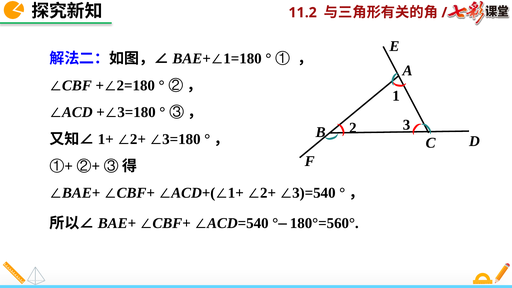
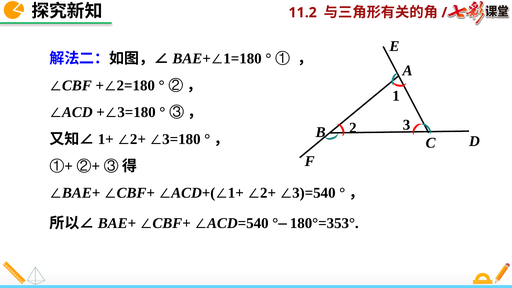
180°=560°: 180°=560° -> 180°=353°
